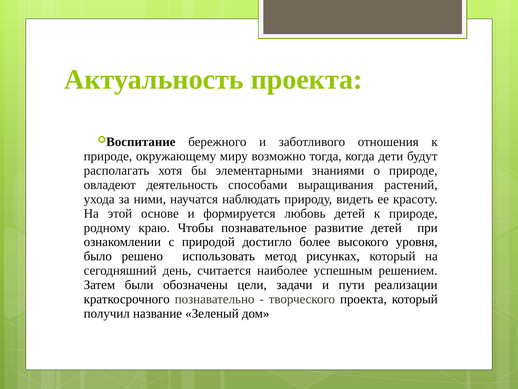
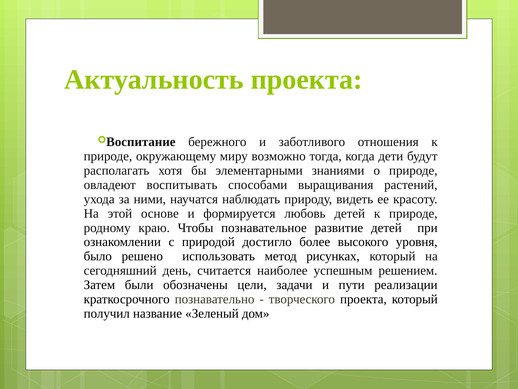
деятельность: деятельность -> воспитывать
